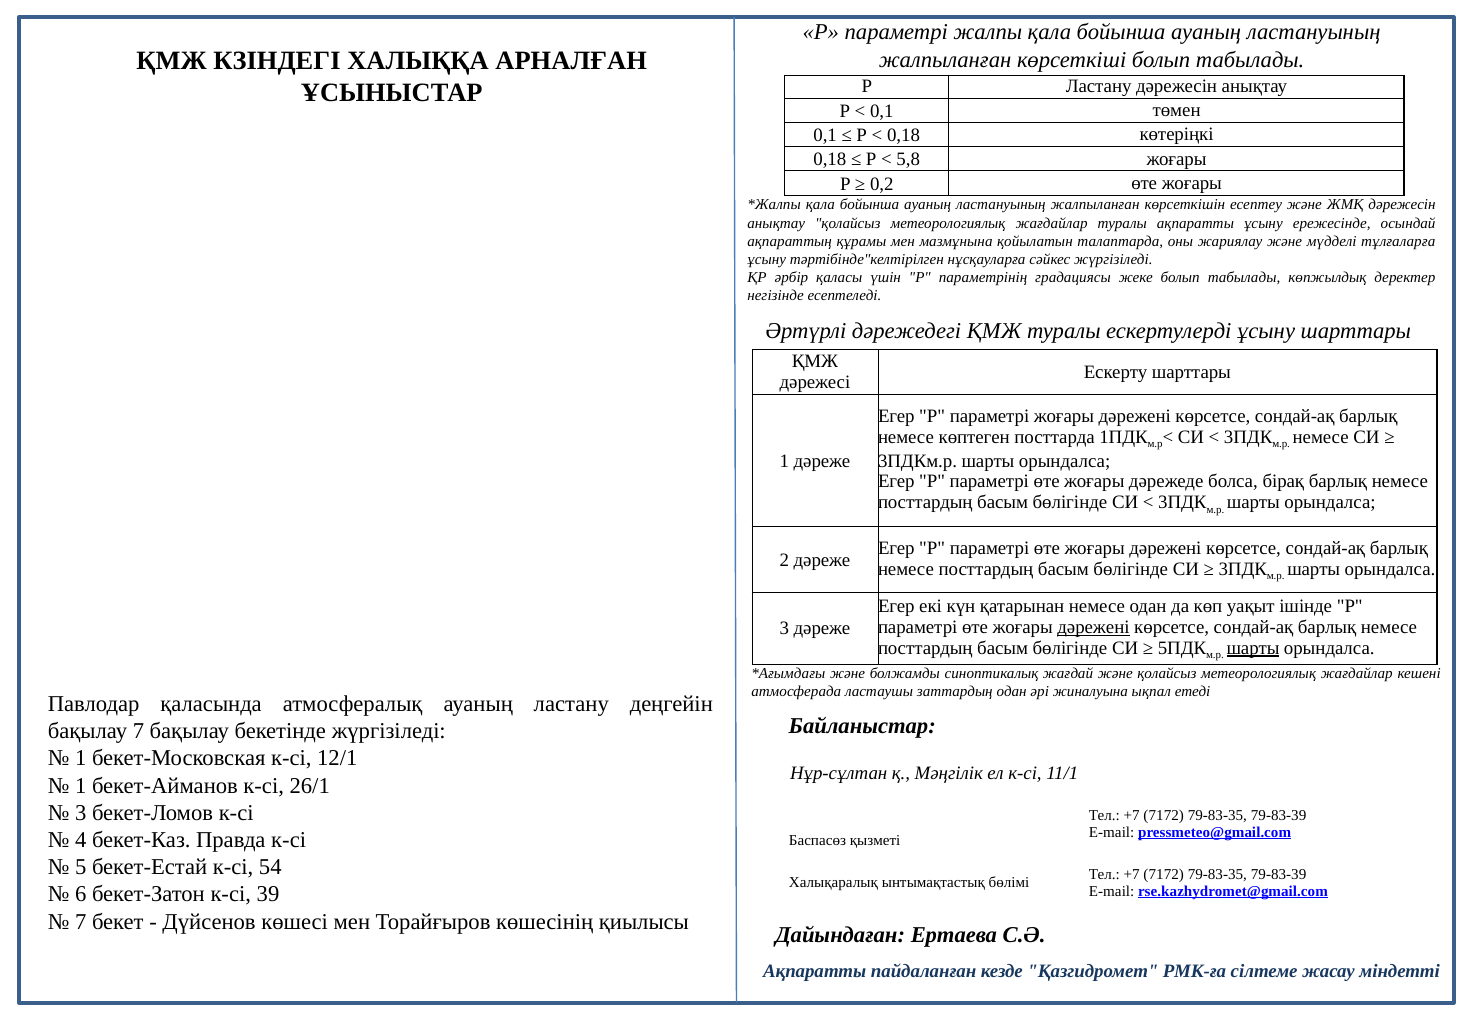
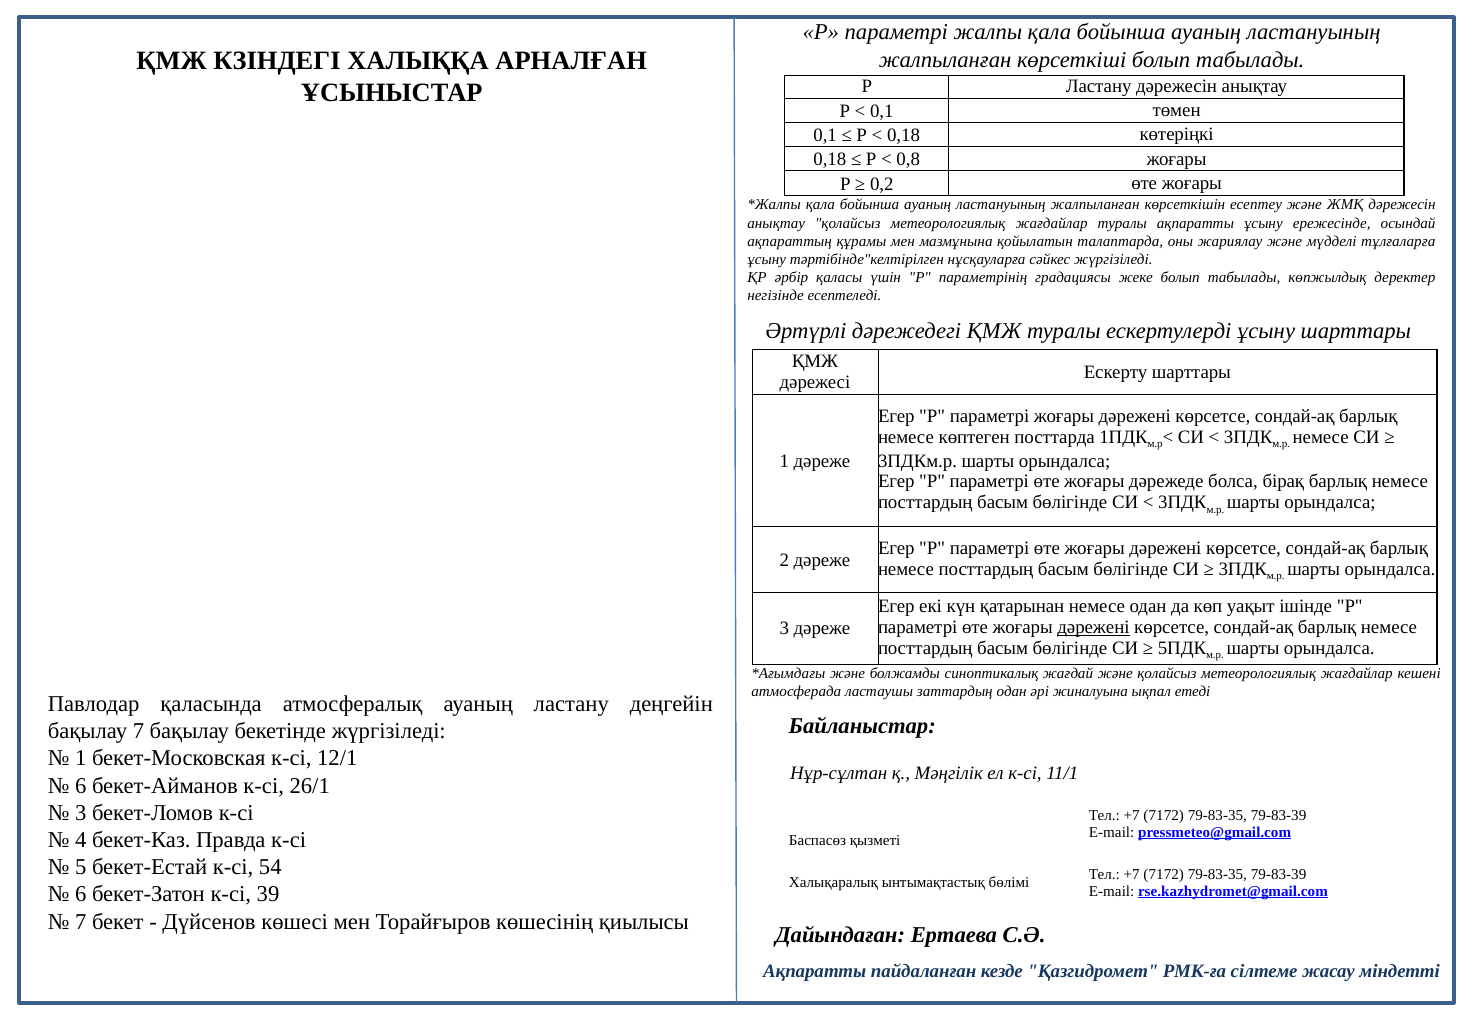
5,8: 5,8 -> 0,8
шарты at (1253, 648) underline: present -> none
1 at (81, 786): 1 -> 6
